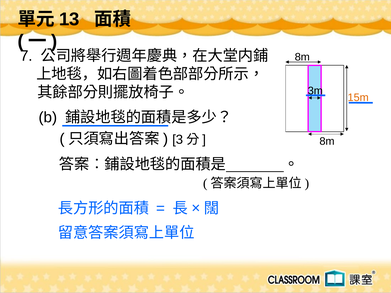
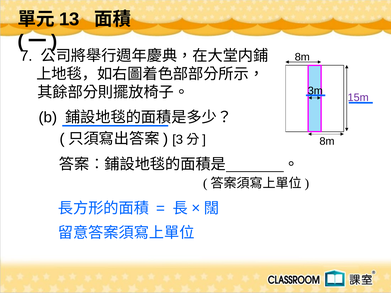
15m colour: orange -> purple
